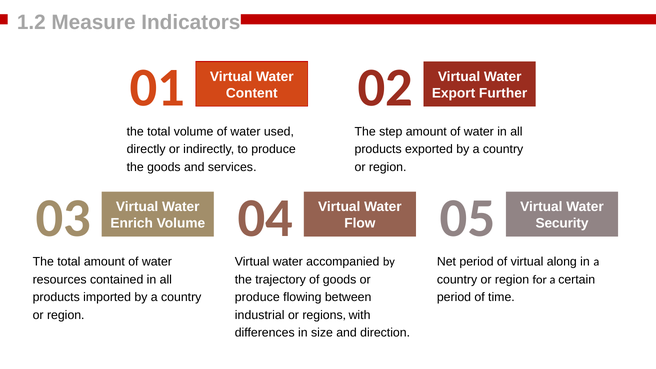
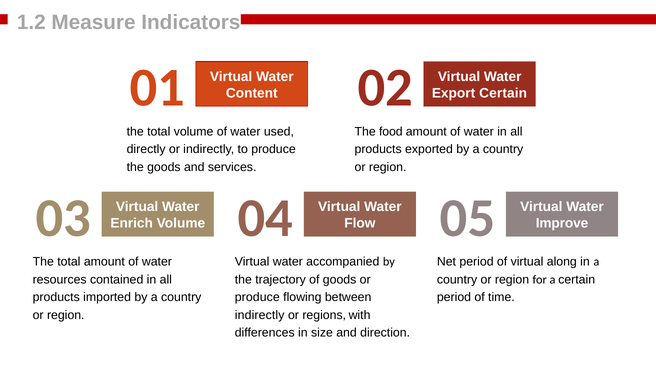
Export Further: Further -> Certain
step: step -> food
Security: Security -> Improve
industrial at (260, 315): industrial -> indirectly
